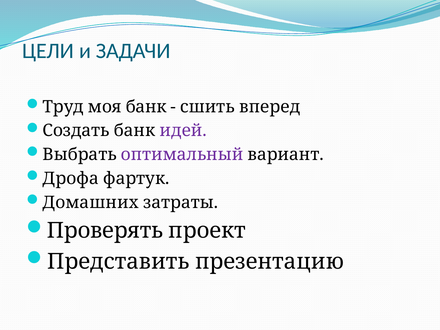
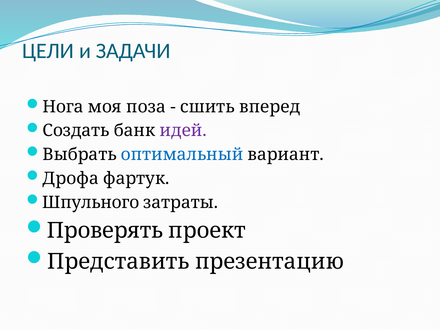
Труд: Труд -> Нога
моя банк: банк -> поза
оптимальный colour: purple -> blue
Домашних: Домашних -> Шпульного
